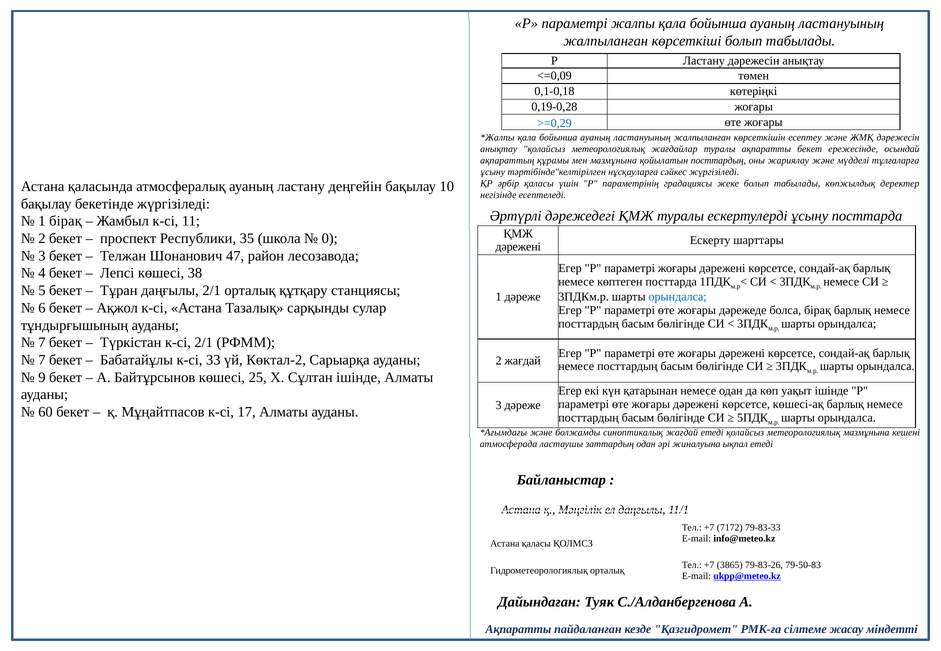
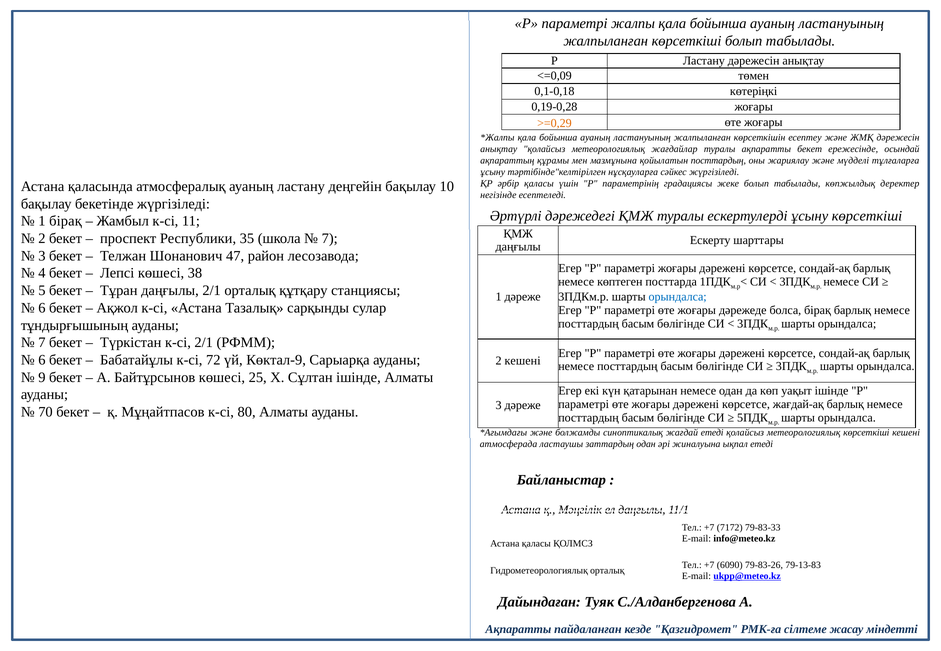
>=0,29 colour: blue -> orange
ұсыну посттарда: посттарда -> көрсеткіші
0 at (330, 239): 0 -> 7
дәрежені at (518, 247): дәрежені -> даңғылы
7 at (42, 360): 7 -> 6
33: 33 -> 72
Көктал-2: Көктал-2 -> Көктал-9
2 жағдай: жағдай -> кешені
көшесі-ақ: көшесі-ақ -> жағдай-ақ
60: 60 -> 70
17: 17 -> 80
метеорологиялық мазмұнына: мазмұнына -> көрсеткіші
3865: 3865 -> 6090
79-50-83: 79-50-83 -> 79-13-83
